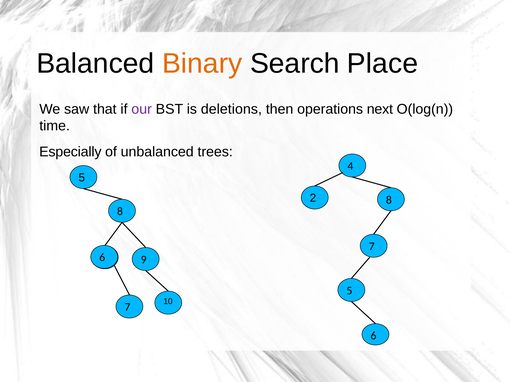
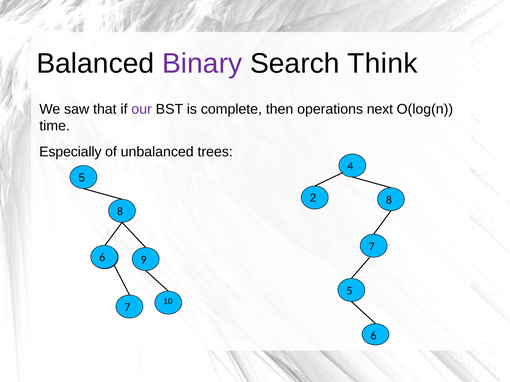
Binary colour: orange -> purple
Place: Place -> Think
deletions: deletions -> complete
